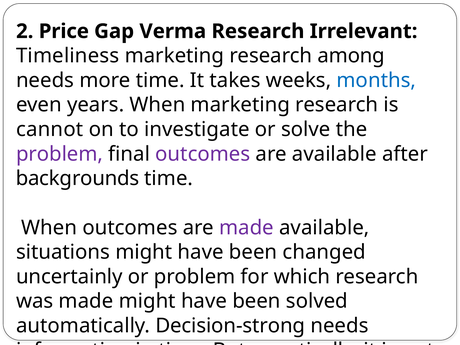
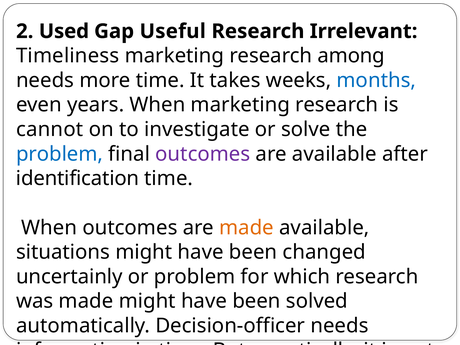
Price: Price -> Used
Verma: Verma -> Useful
problem at (60, 154) colour: purple -> blue
backgrounds: backgrounds -> identification
made at (247, 228) colour: purple -> orange
Decision-strong: Decision-strong -> Decision-officer
